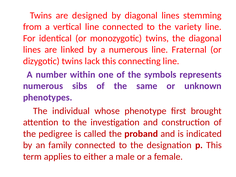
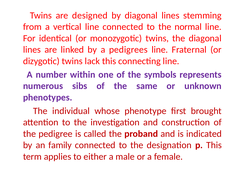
variety: variety -> normal
a numerous: numerous -> pedigrees
